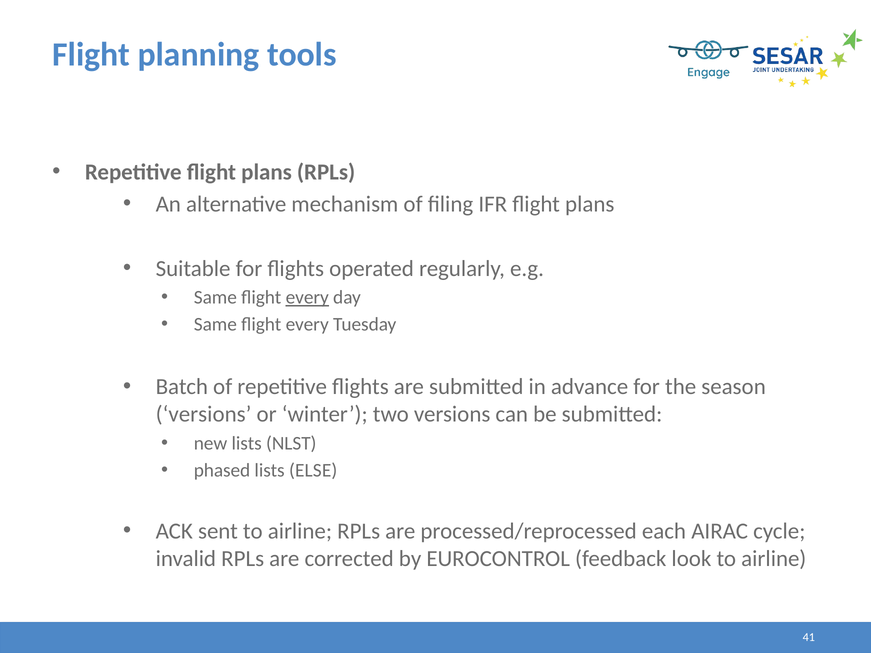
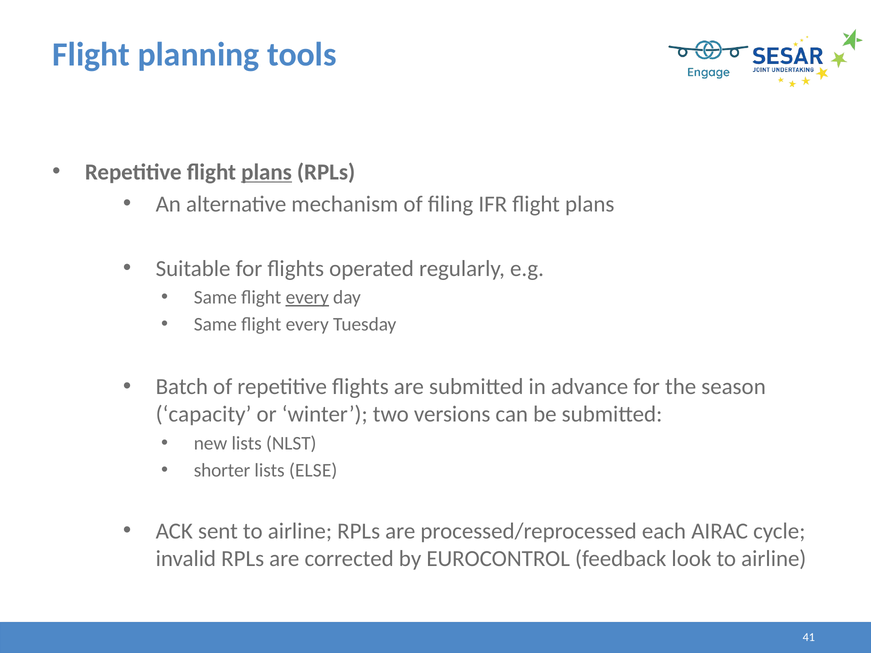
plans at (267, 172) underline: none -> present
versions at (204, 414): versions -> capacity
phased: phased -> shorter
